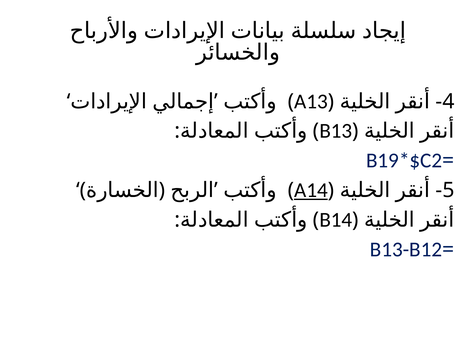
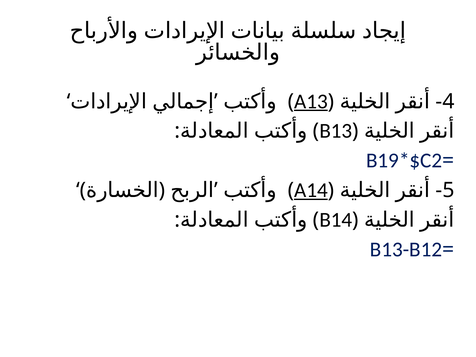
A13 underline: none -> present
